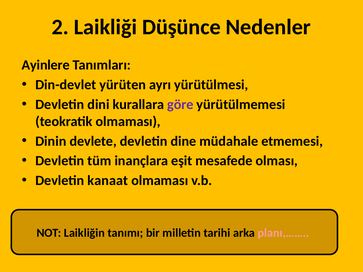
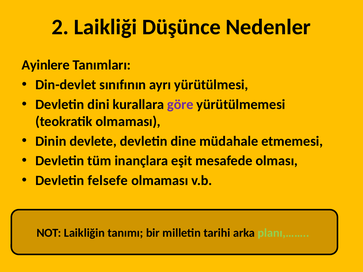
yürüten: yürüten -> sınıfının
kanaat: kanaat -> felsefe
planı,…… colour: pink -> light green
